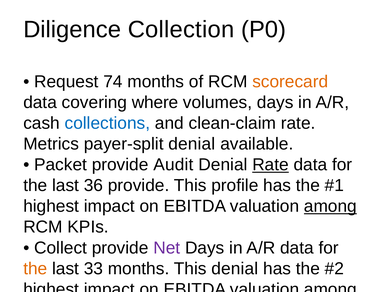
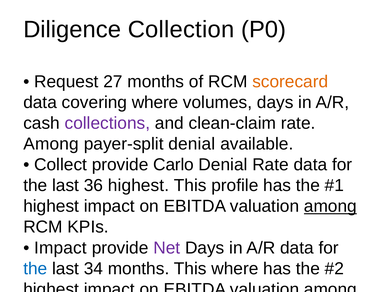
74: 74 -> 27
collections colour: blue -> purple
Metrics at (51, 144): Metrics -> Among
Packet at (61, 165): Packet -> Collect
Audit: Audit -> Carlo
Rate at (271, 165) underline: present -> none
36 provide: provide -> highest
Collect at (61, 248): Collect -> Impact
the at (35, 268) colour: orange -> blue
33: 33 -> 34
This denial: denial -> where
